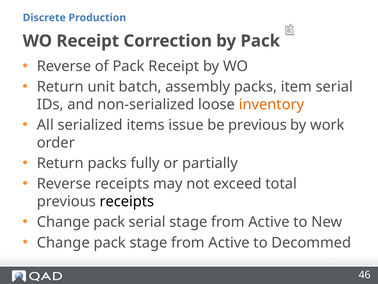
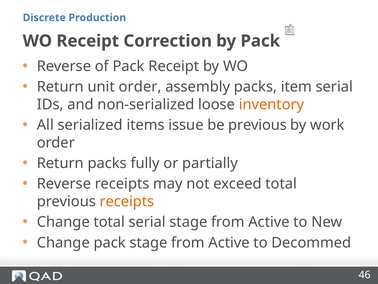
unit batch: batch -> order
receipts at (127, 201) colour: black -> orange
pack at (109, 222): pack -> total
